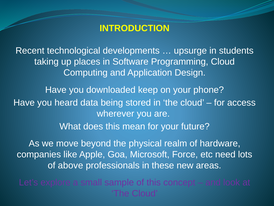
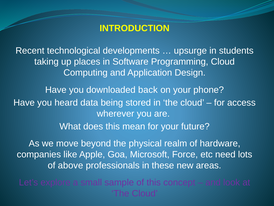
keep: keep -> back
